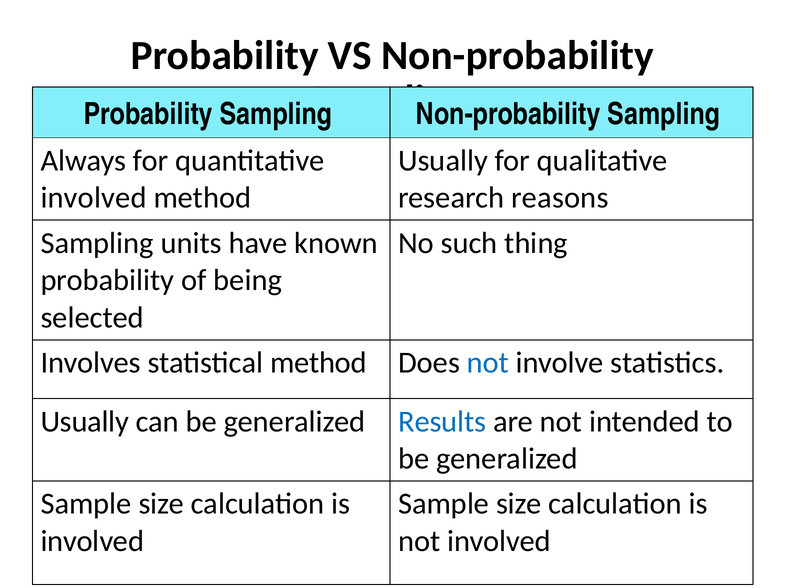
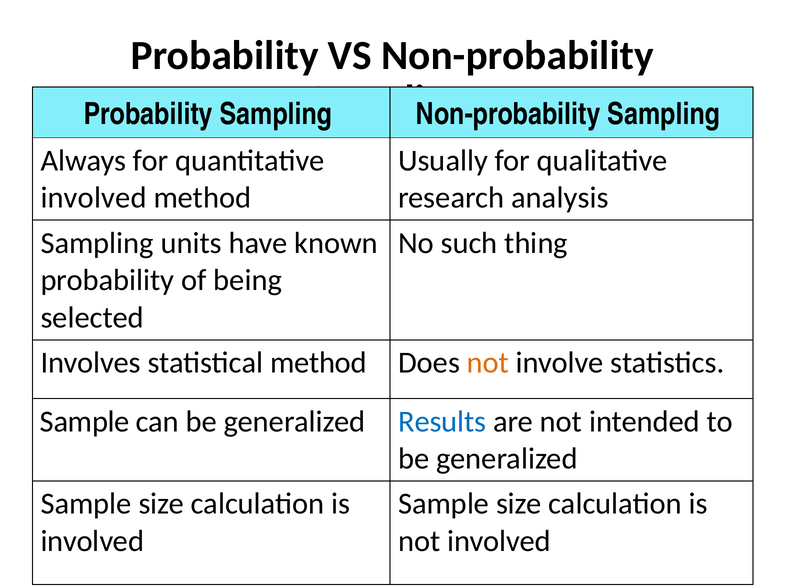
reasons: reasons -> analysis
not at (488, 363) colour: blue -> orange
Usually at (85, 422): Usually -> Sample
